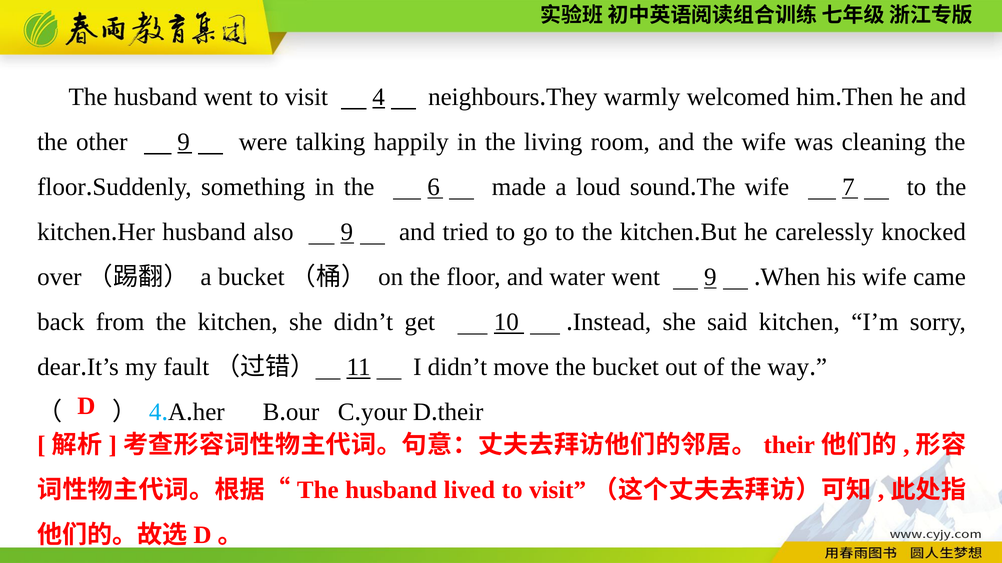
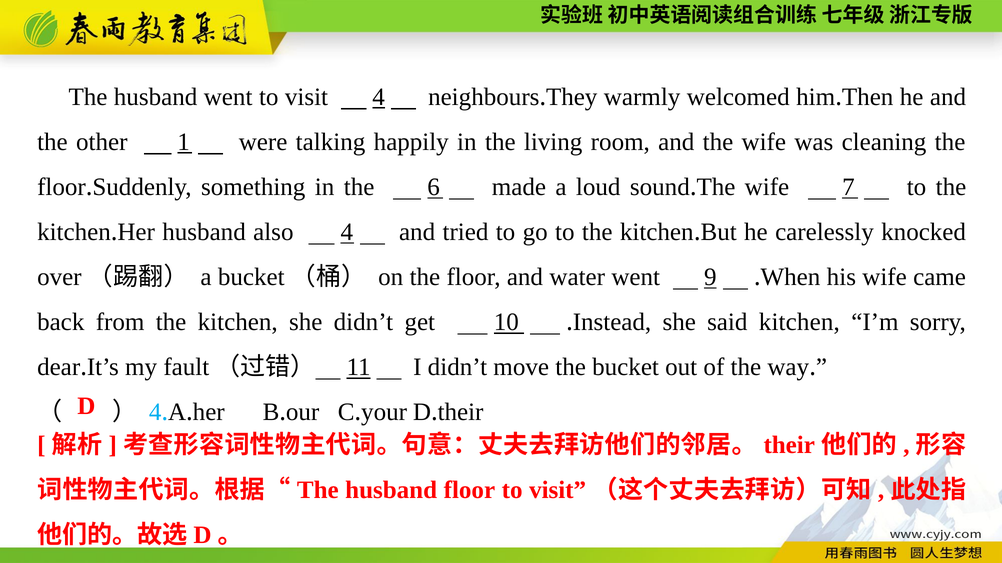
other 9: 9 -> 1
also 9: 9 -> 4
husband lived: lived -> floor
